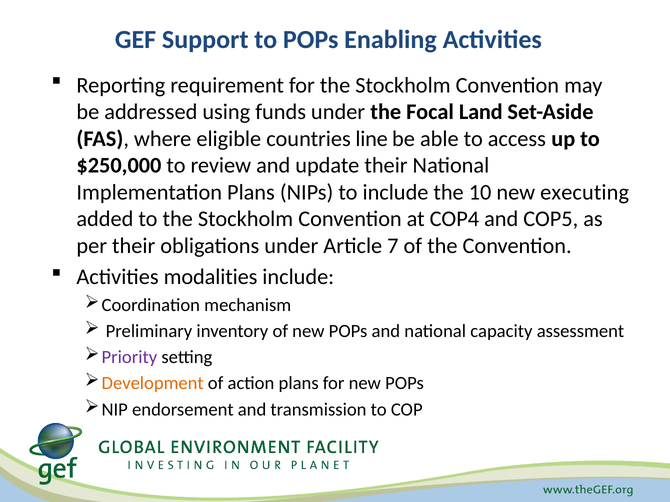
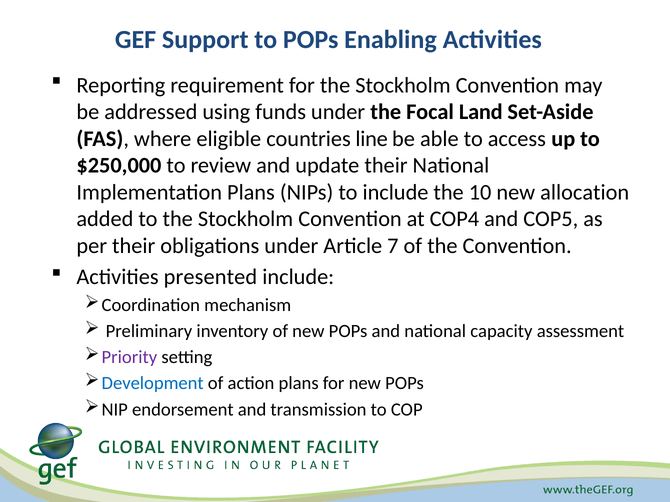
executing: executing -> allocation
modalities: modalities -> presented
Development colour: orange -> blue
